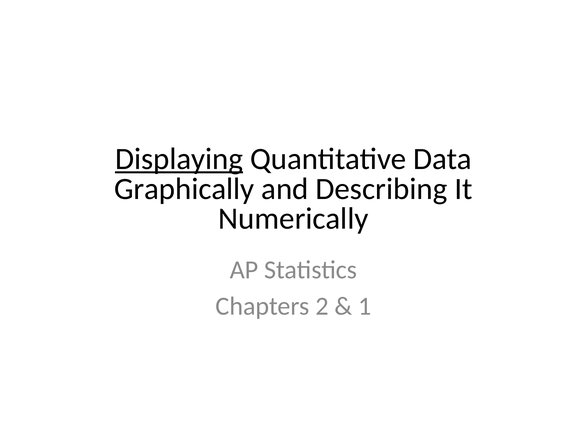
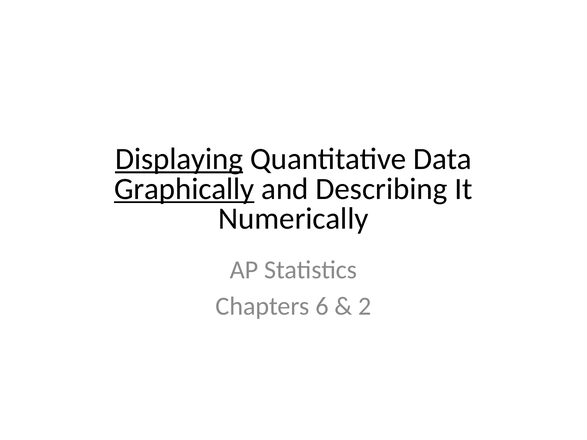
Graphically underline: none -> present
2: 2 -> 6
1: 1 -> 2
